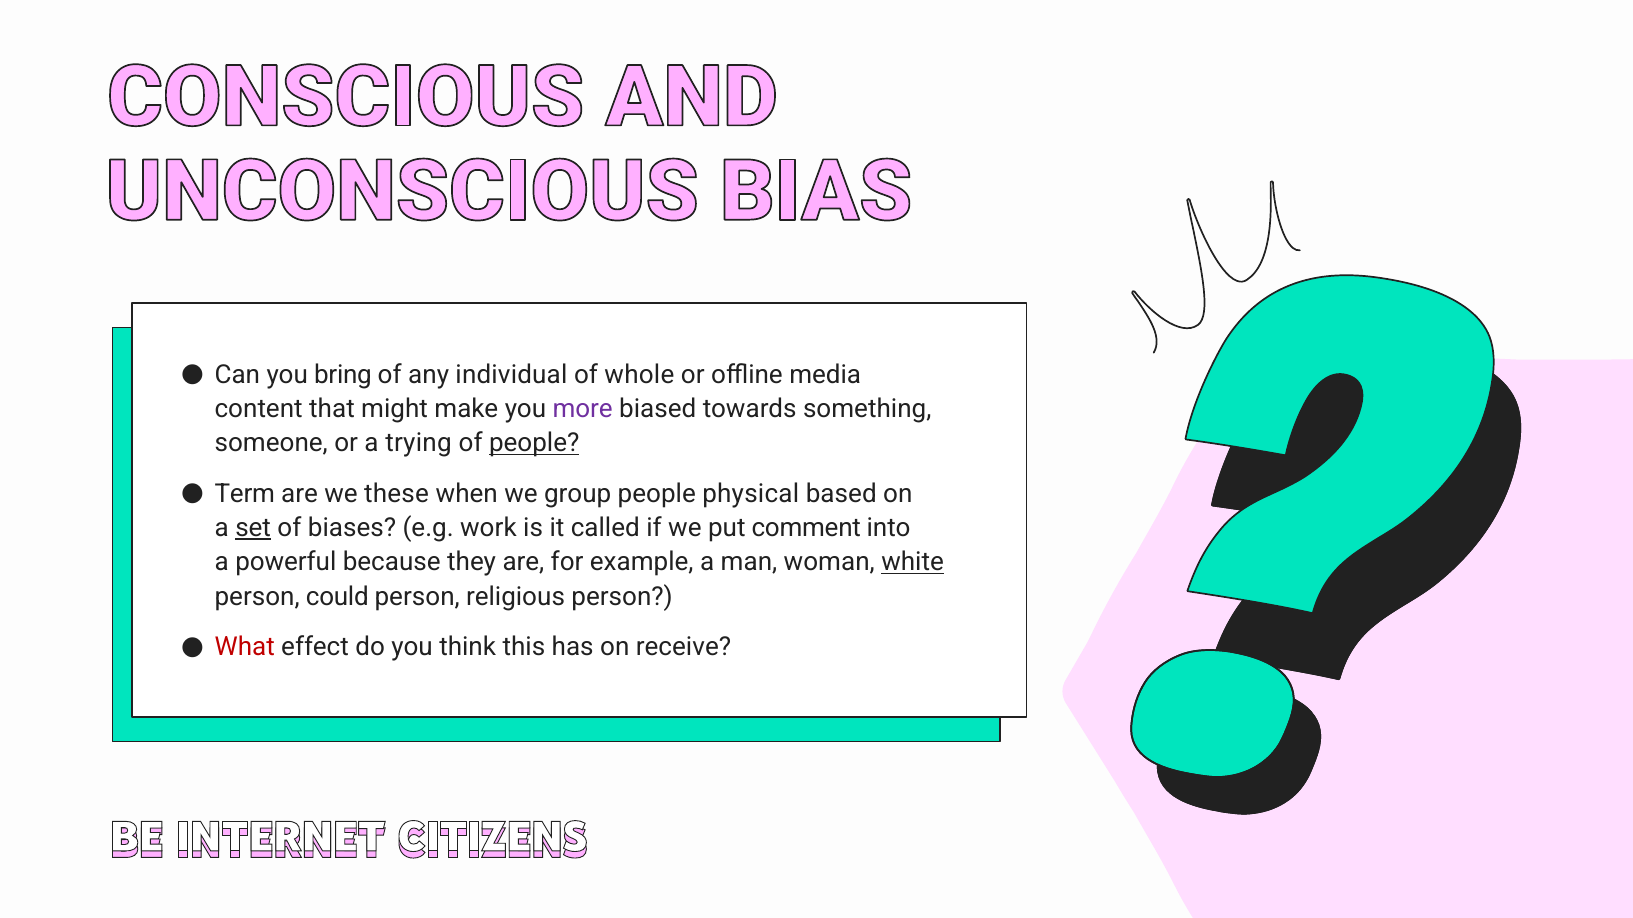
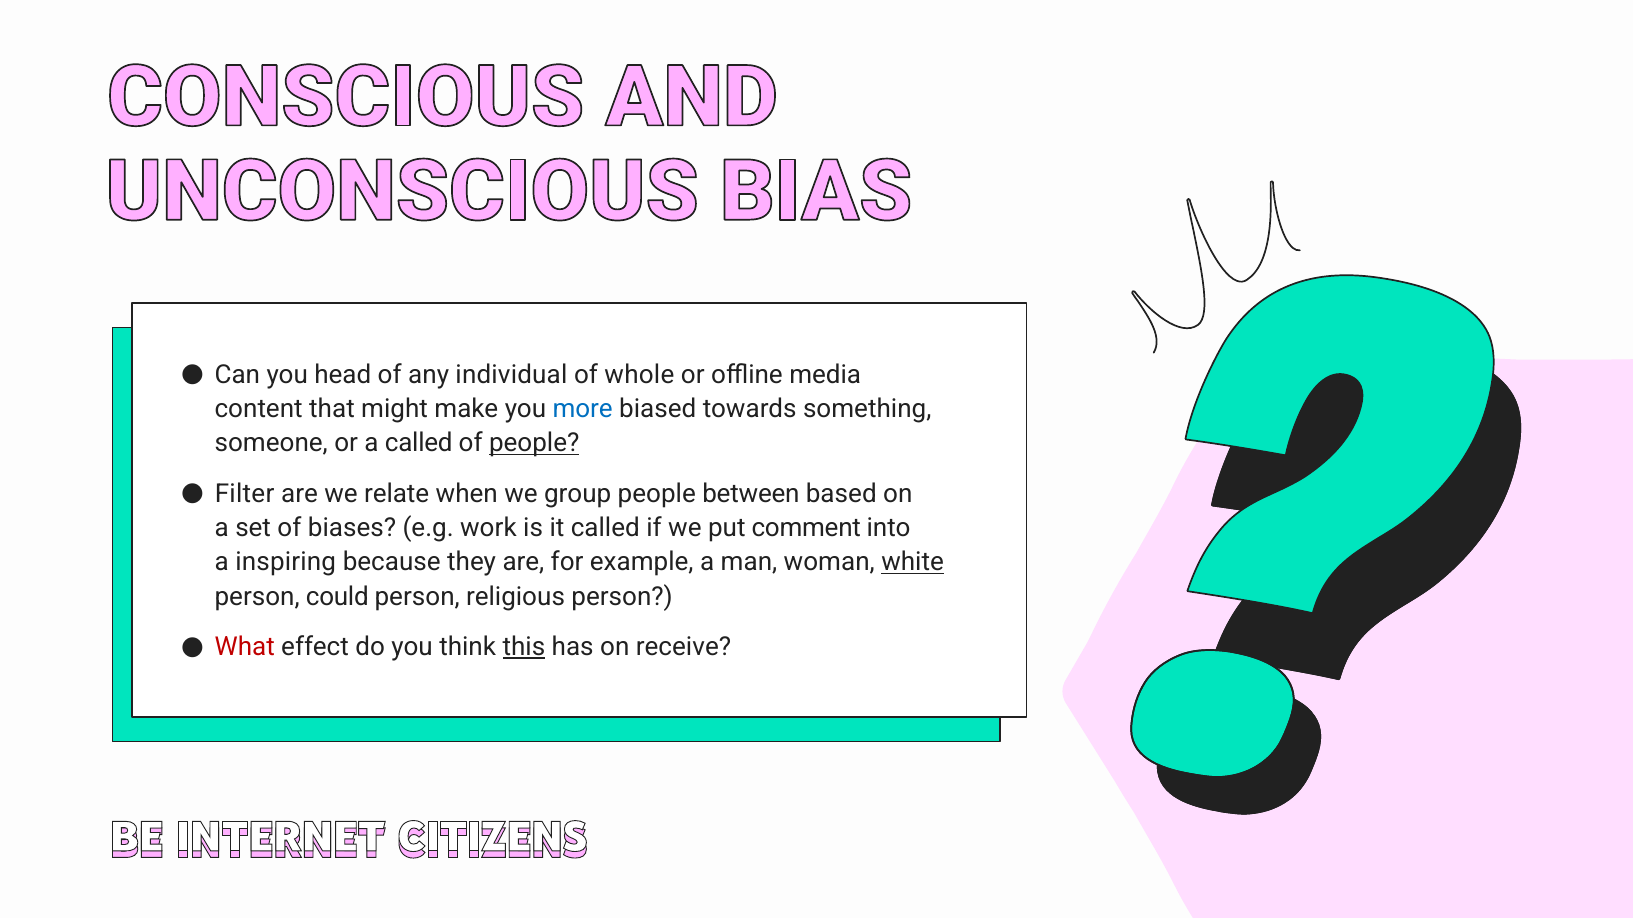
bring: bring -> head
more colour: purple -> blue
a trying: trying -> called
Term: Term -> Filter
these: these -> relate
physical: physical -> between
set underline: present -> none
powerful: powerful -> inspiring
this underline: none -> present
